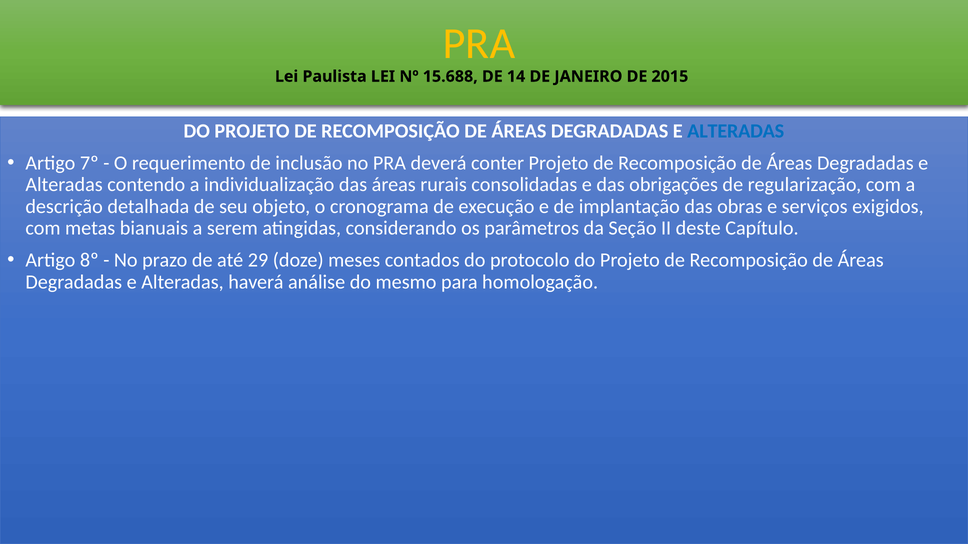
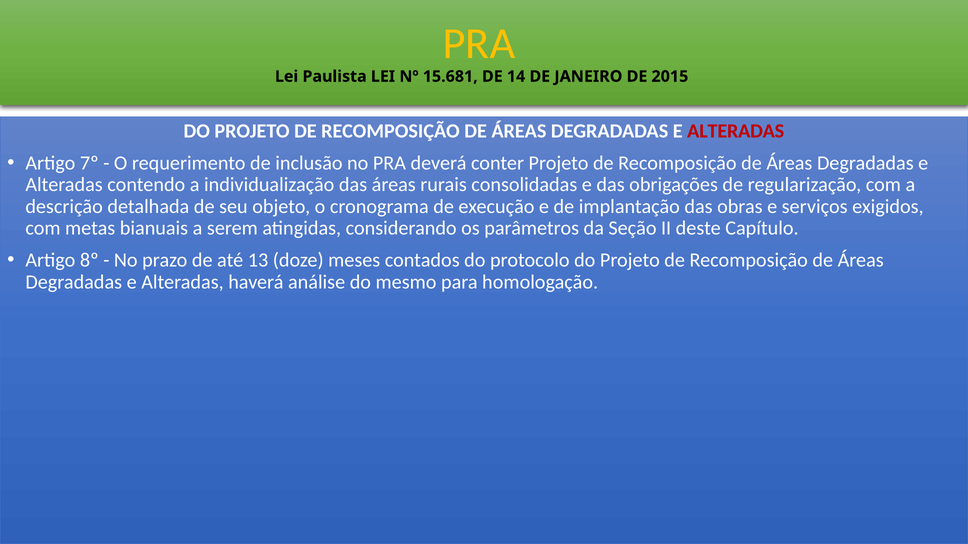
15.688: 15.688 -> 15.681
ALTERADAS at (736, 131) colour: blue -> red
29: 29 -> 13
